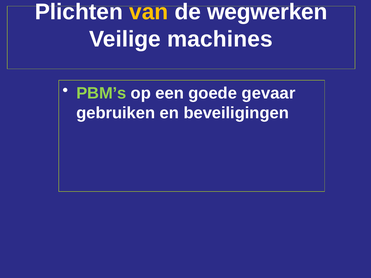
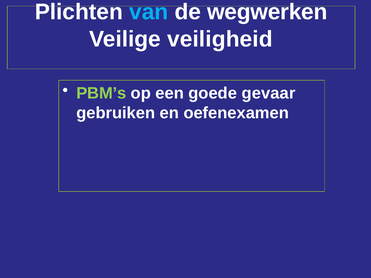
van colour: yellow -> light blue
machines: machines -> veiligheid
beveiligingen: beveiligingen -> oefenexamen
